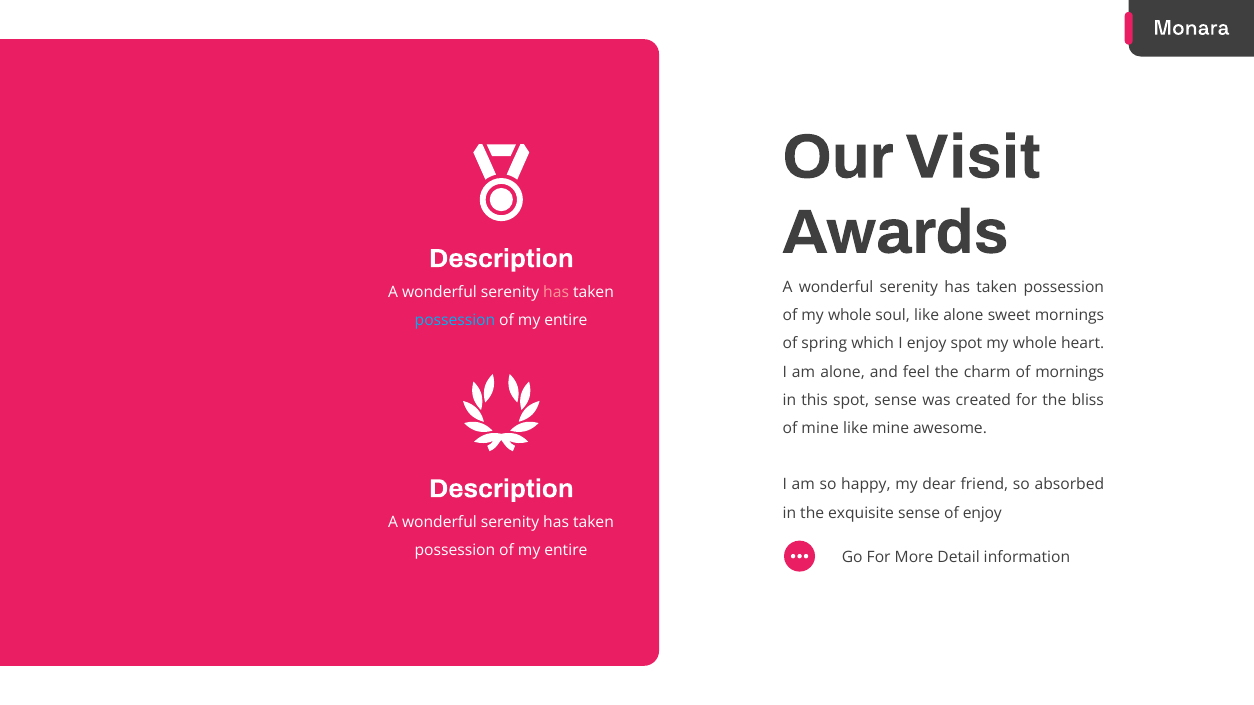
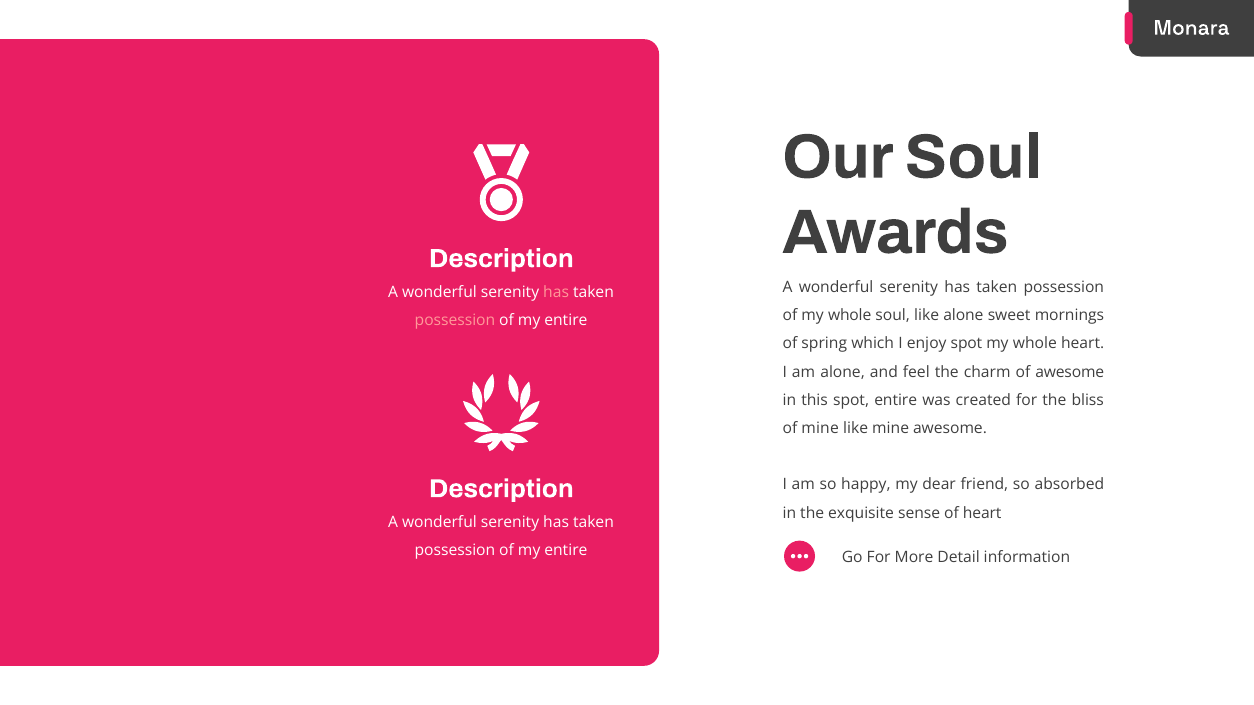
Our Visit: Visit -> Soul
possession at (455, 320) colour: light blue -> pink
of mornings: mornings -> awesome
spot sense: sense -> entire
of enjoy: enjoy -> heart
